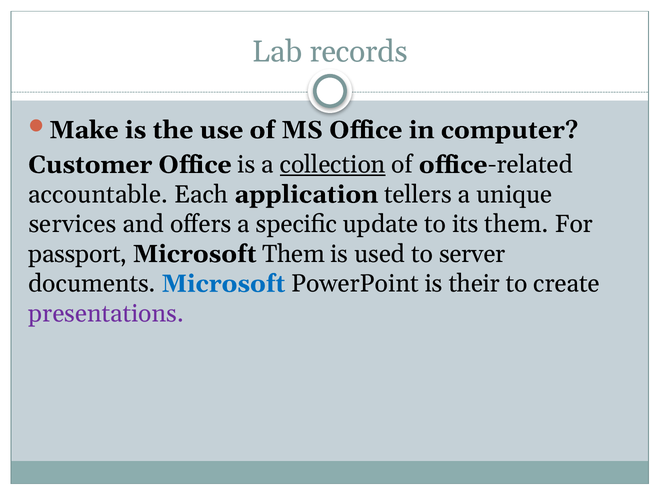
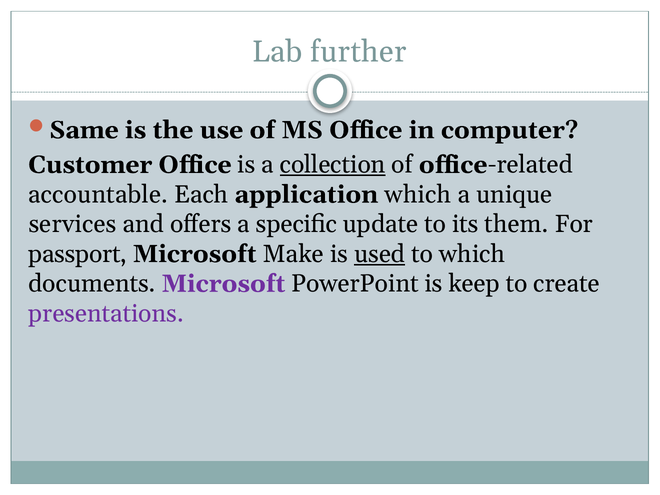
records: records -> further
Make: Make -> Same
application tellers: tellers -> which
Microsoft Them: Them -> Make
used underline: none -> present
to server: server -> which
Microsoft at (223, 284) colour: blue -> purple
their: their -> keep
